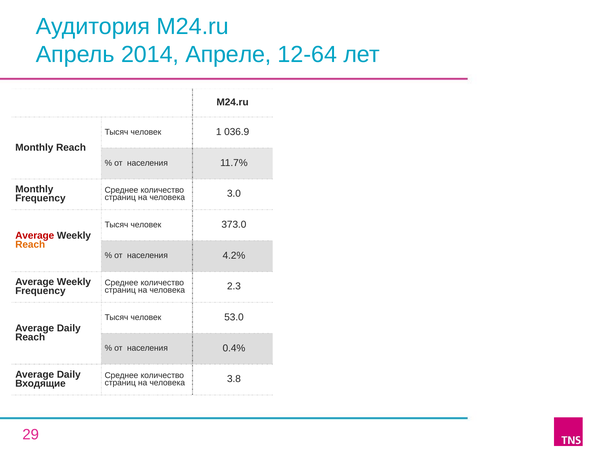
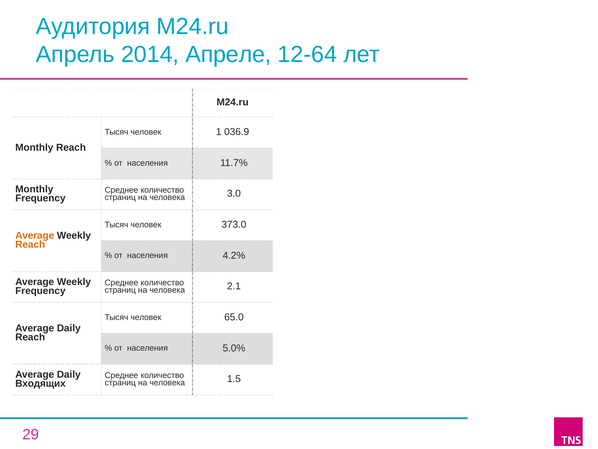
Average at (35, 235) colour: red -> orange
2.3: 2.3 -> 2.1
53.0: 53.0 -> 65.0
0.4%: 0.4% -> 5.0%
Входящие: Входящие -> Входящих
3.8: 3.8 -> 1.5
